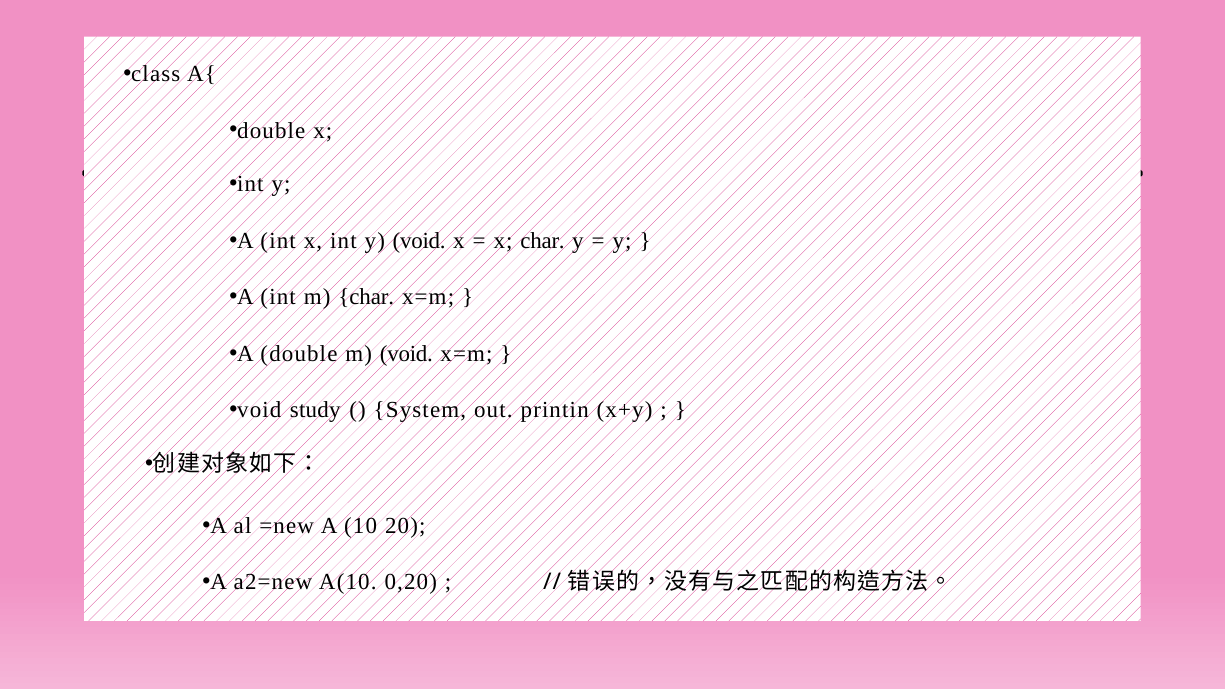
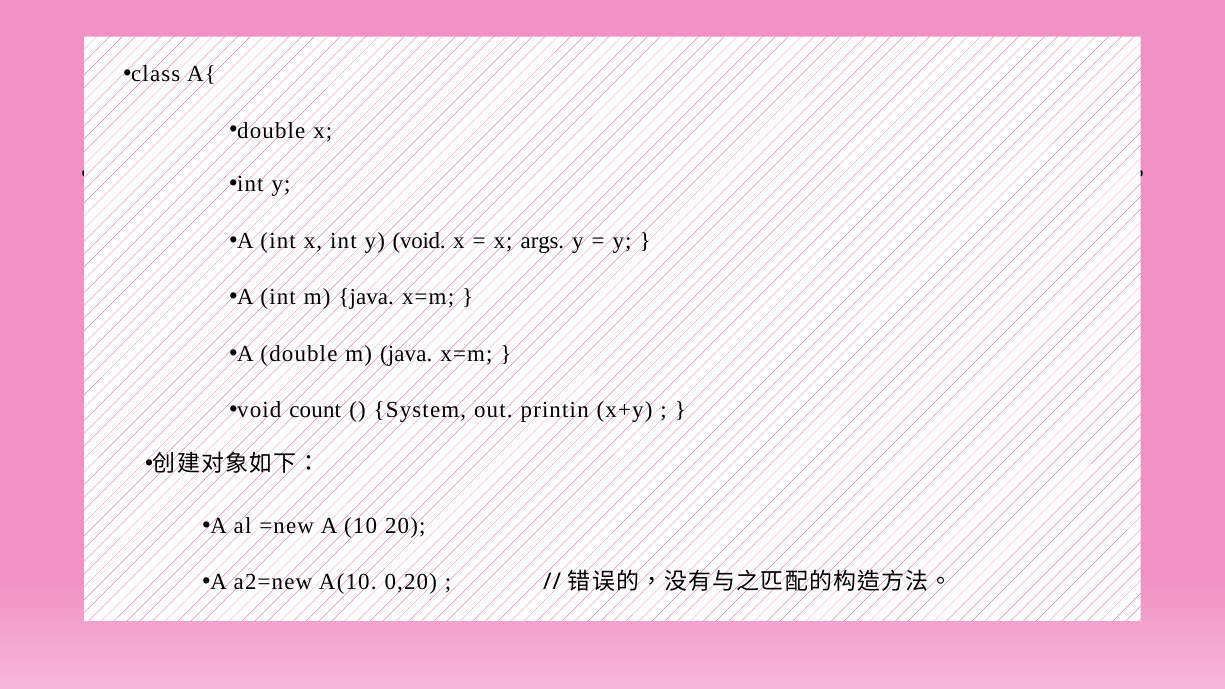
x char: char -> args
int m char: char -> java
double m void: void -> java
study: study -> count
